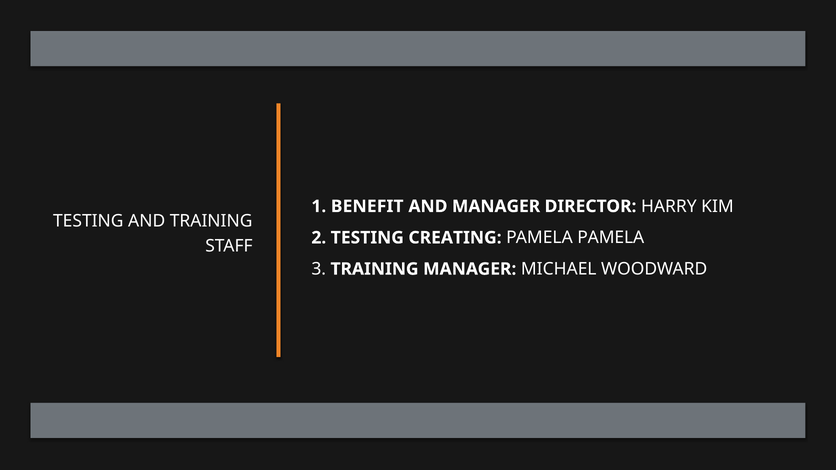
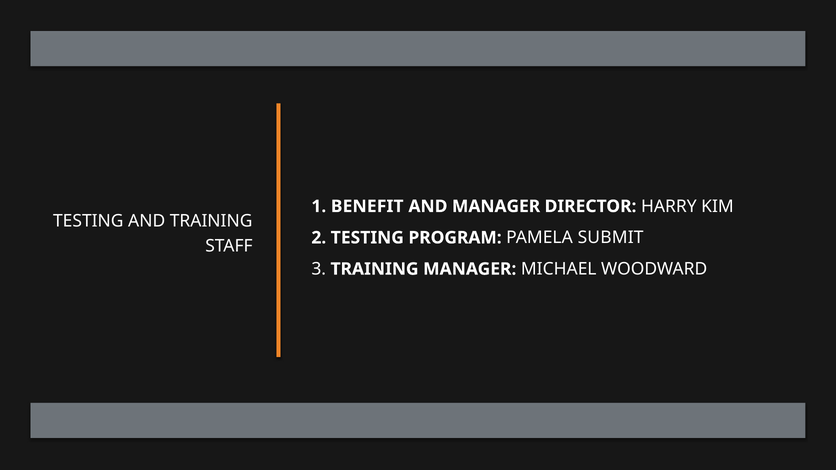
CREATING: CREATING -> PROGRAM
PAMELA PAMELA: PAMELA -> SUBMIT
